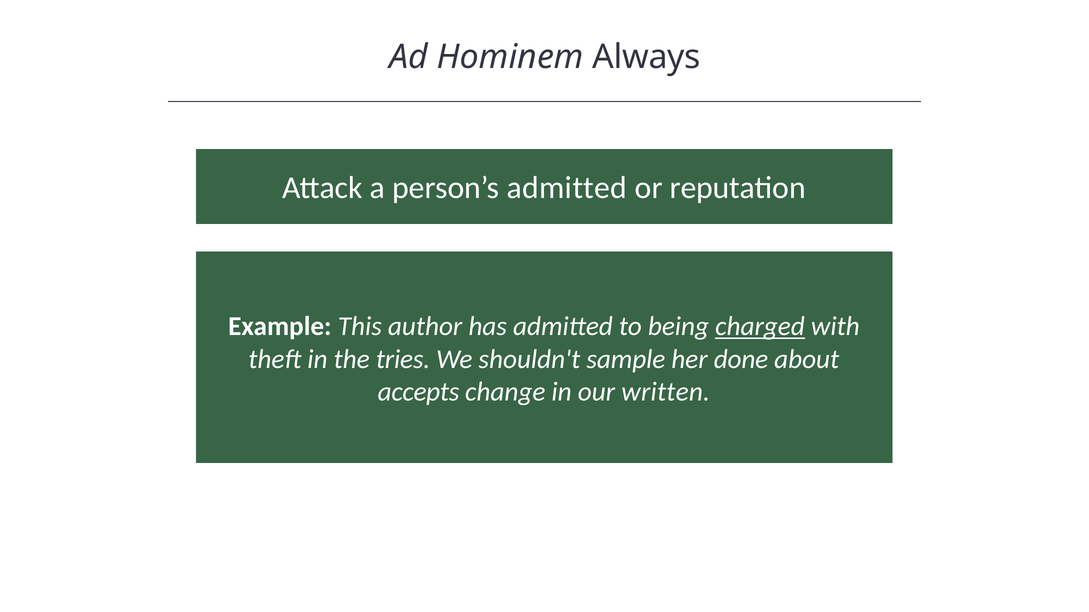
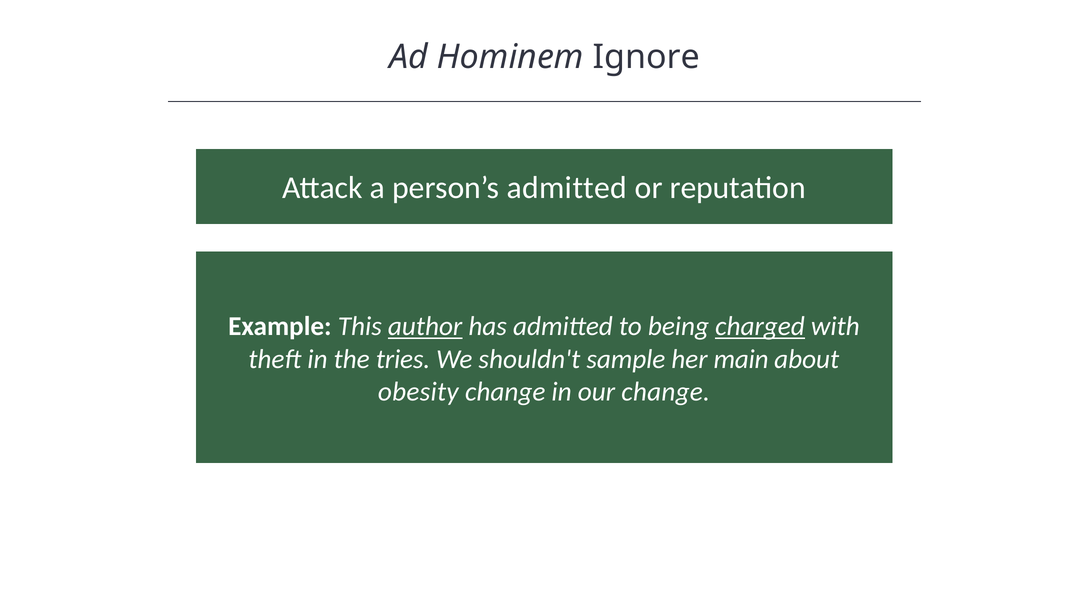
Always: Always -> Ignore
author underline: none -> present
done: done -> main
accepts: accepts -> obesity
our written: written -> change
